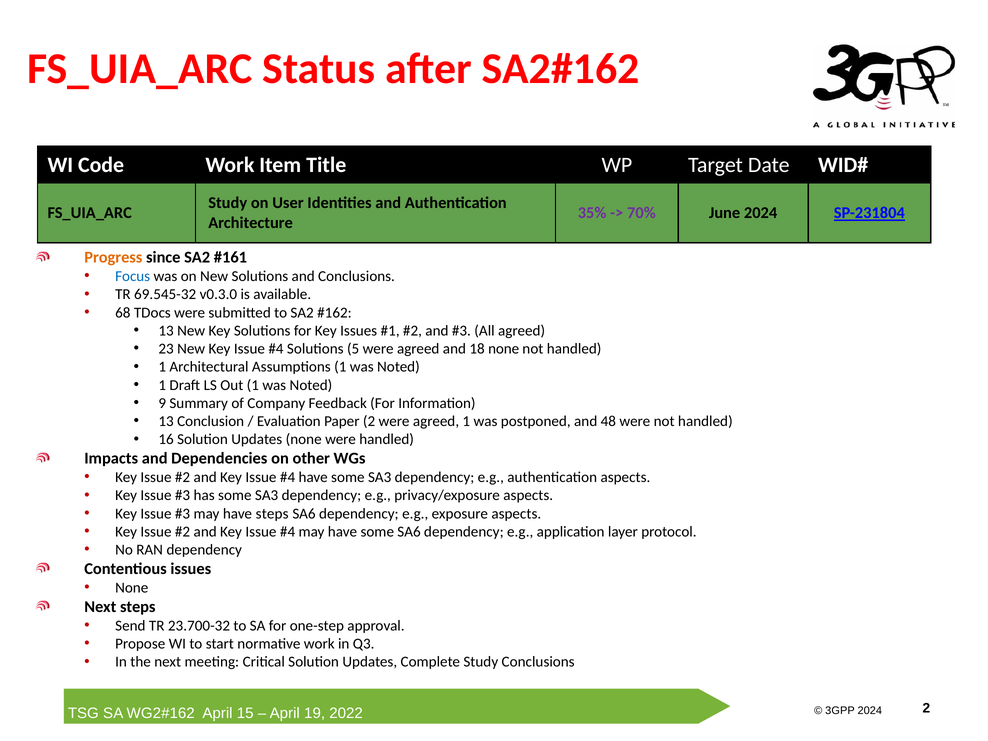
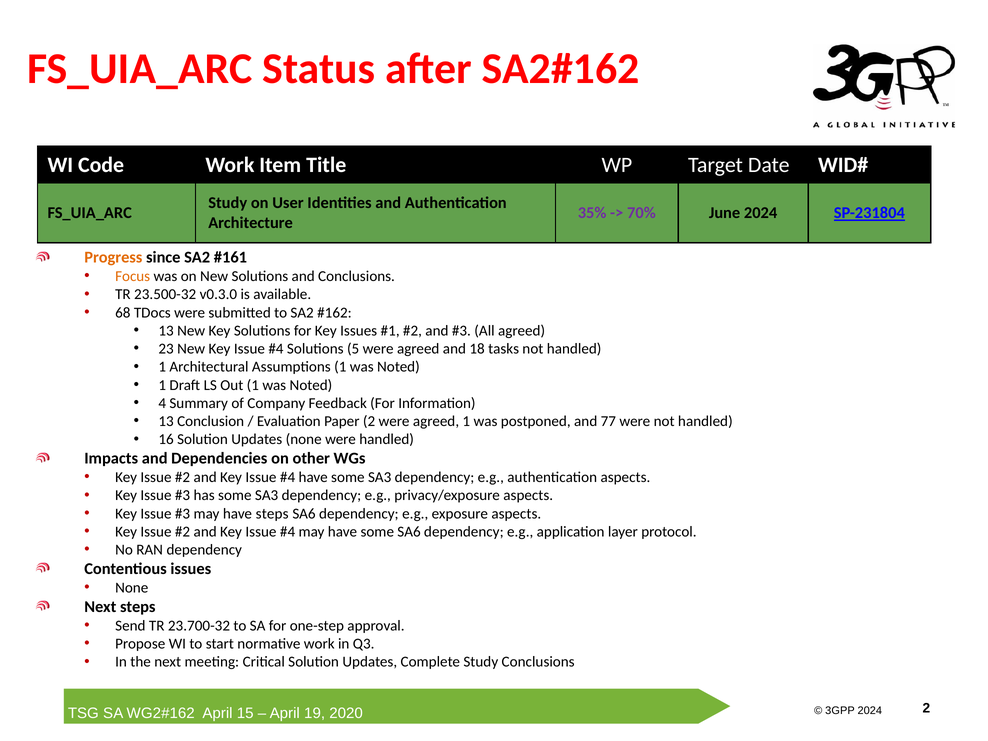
Focus colour: blue -> orange
69.545-32: 69.545-32 -> 23.500-32
18 none: none -> tasks
9: 9 -> 4
48: 48 -> 77
2022: 2022 -> 2020
